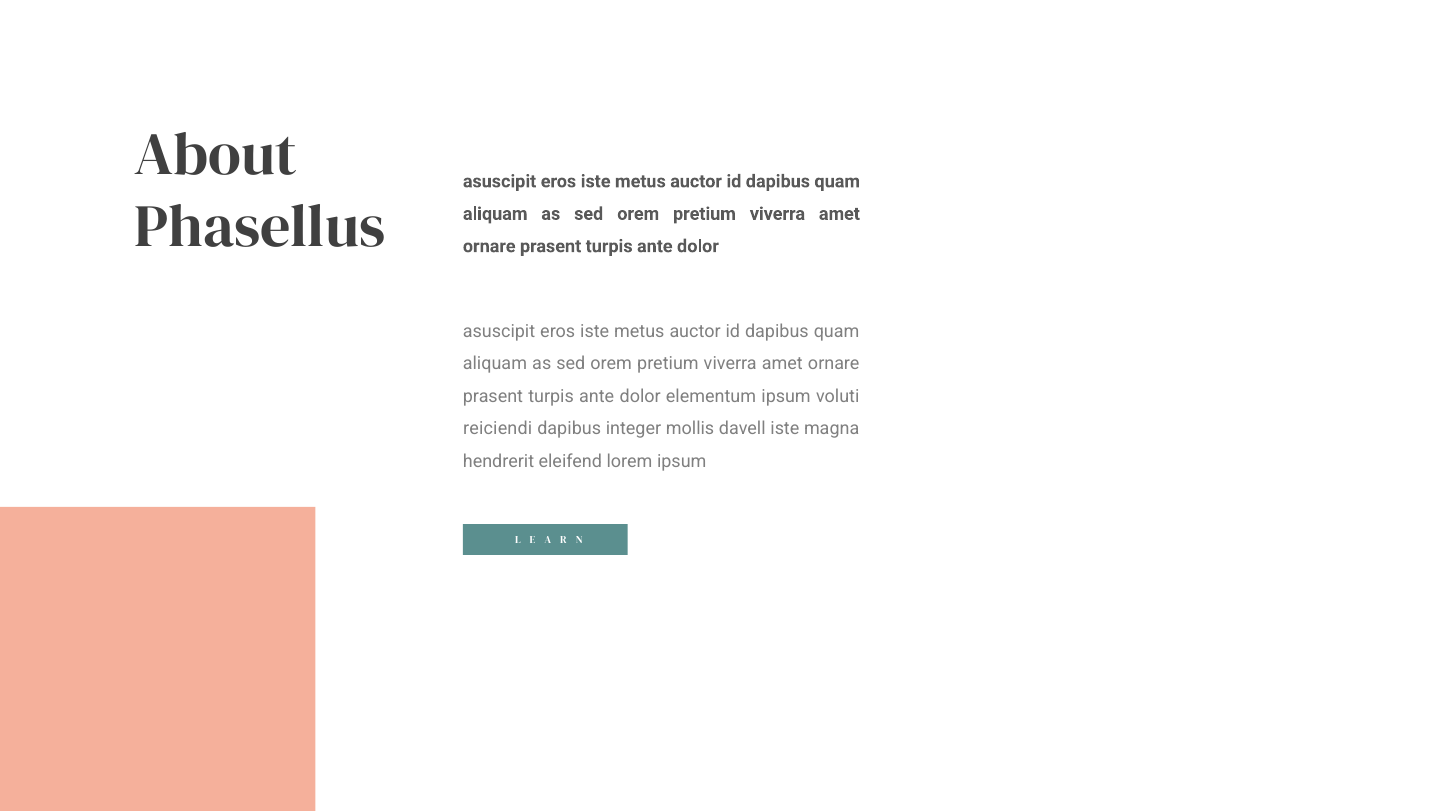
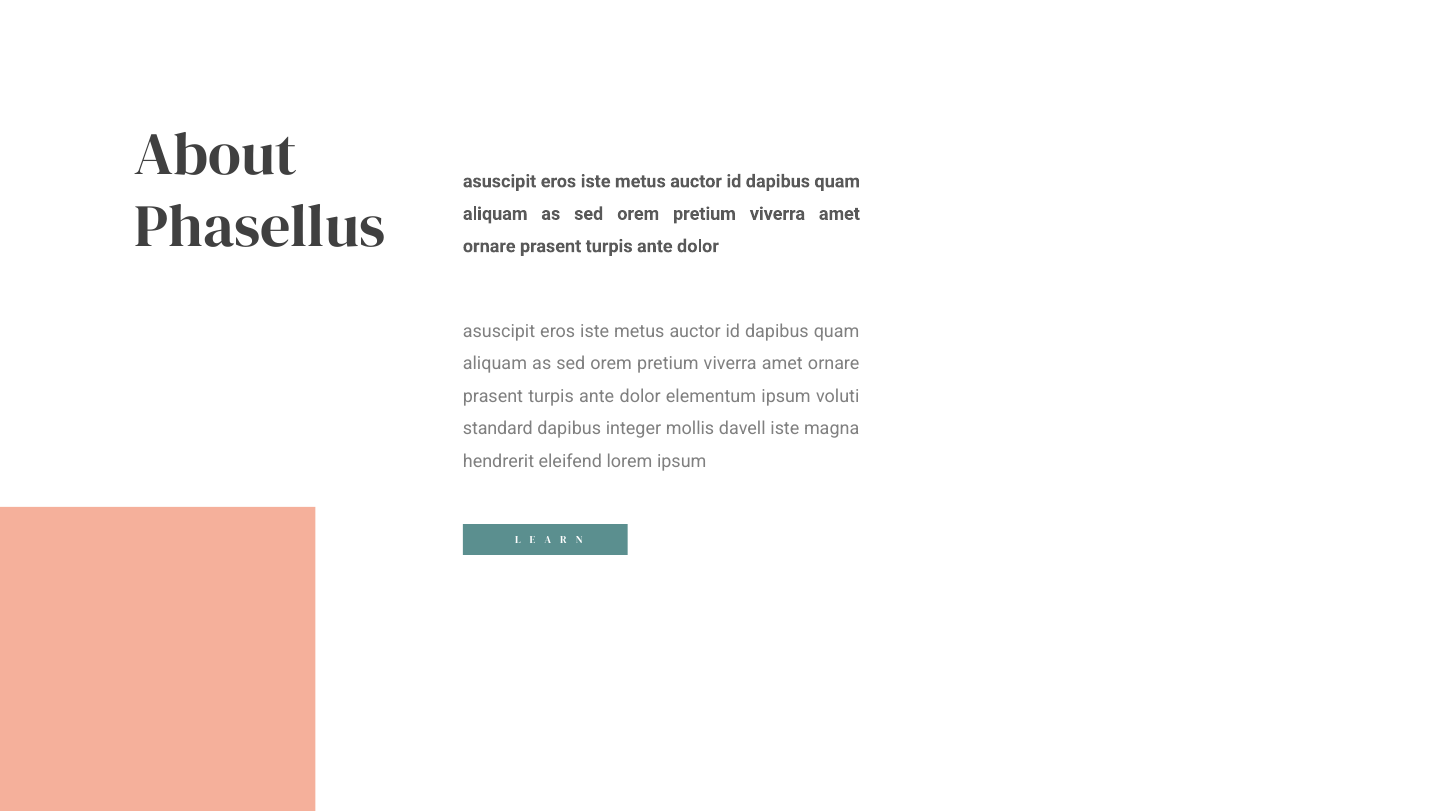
reiciendi: reiciendi -> standard
